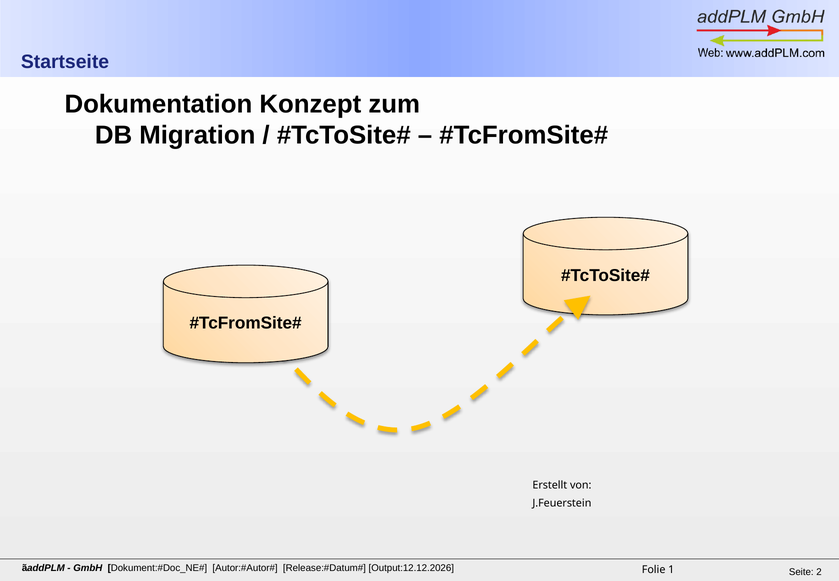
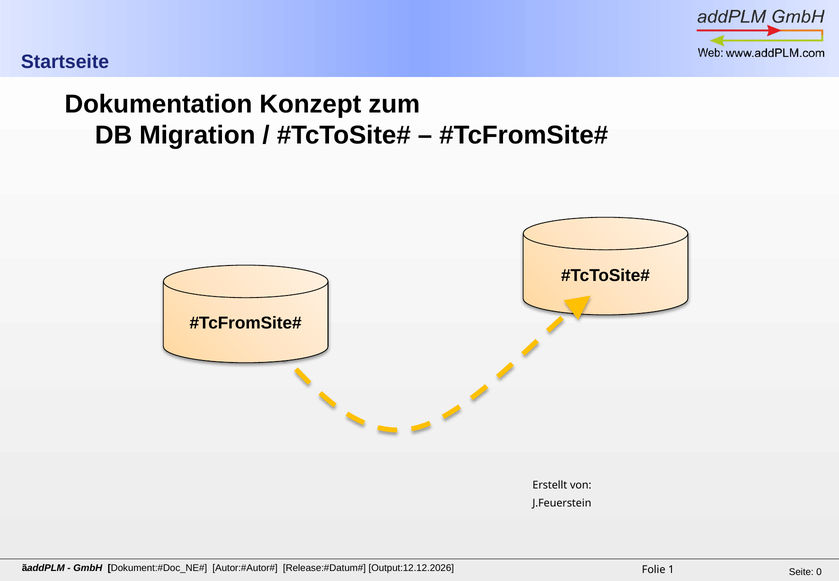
2: 2 -> 0
